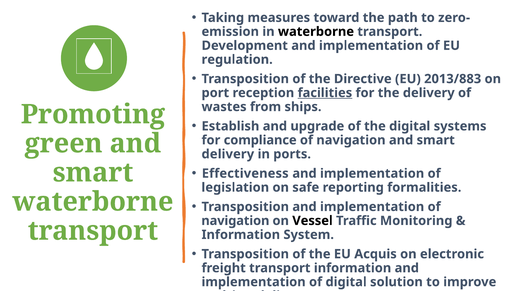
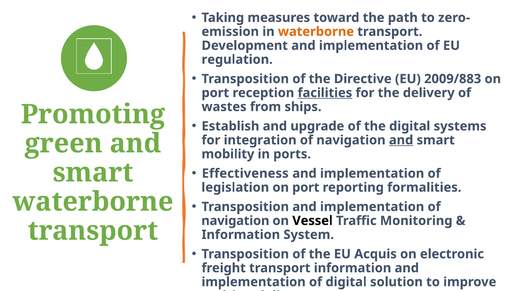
waterborne at (316, 32) colour: black -> orange
2013/883: 2013/883 -> 2009/883
compliance: compliance -> integration
and at (401, 140) underline: none -> present
delivery at (228, 154): delivery -> mobility
legislation on safe: safe -> port
